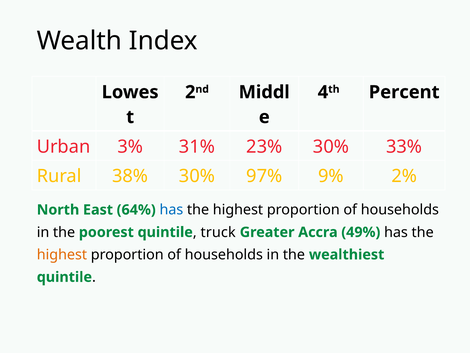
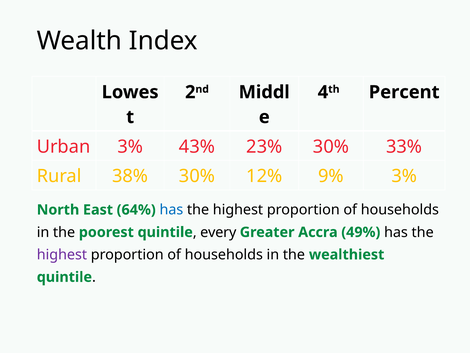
31%: 31% -> 43%
97%: 97% -> 12%
9% 2%: 2% -> 3%
truck: truck -> every
highest at (62, 254) colour: orange -> purple
